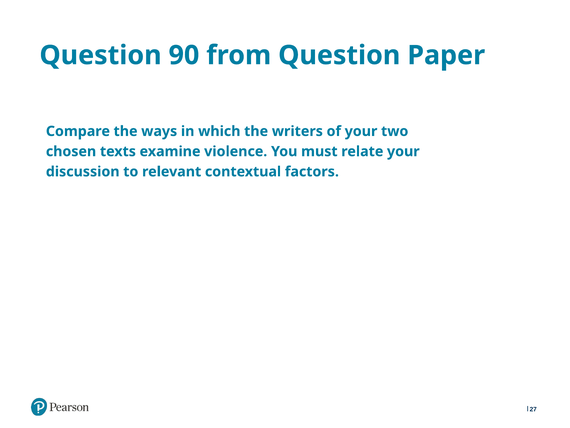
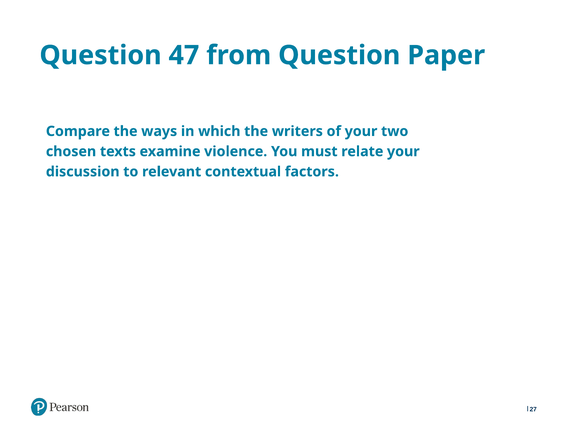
90: 90 -> 47
